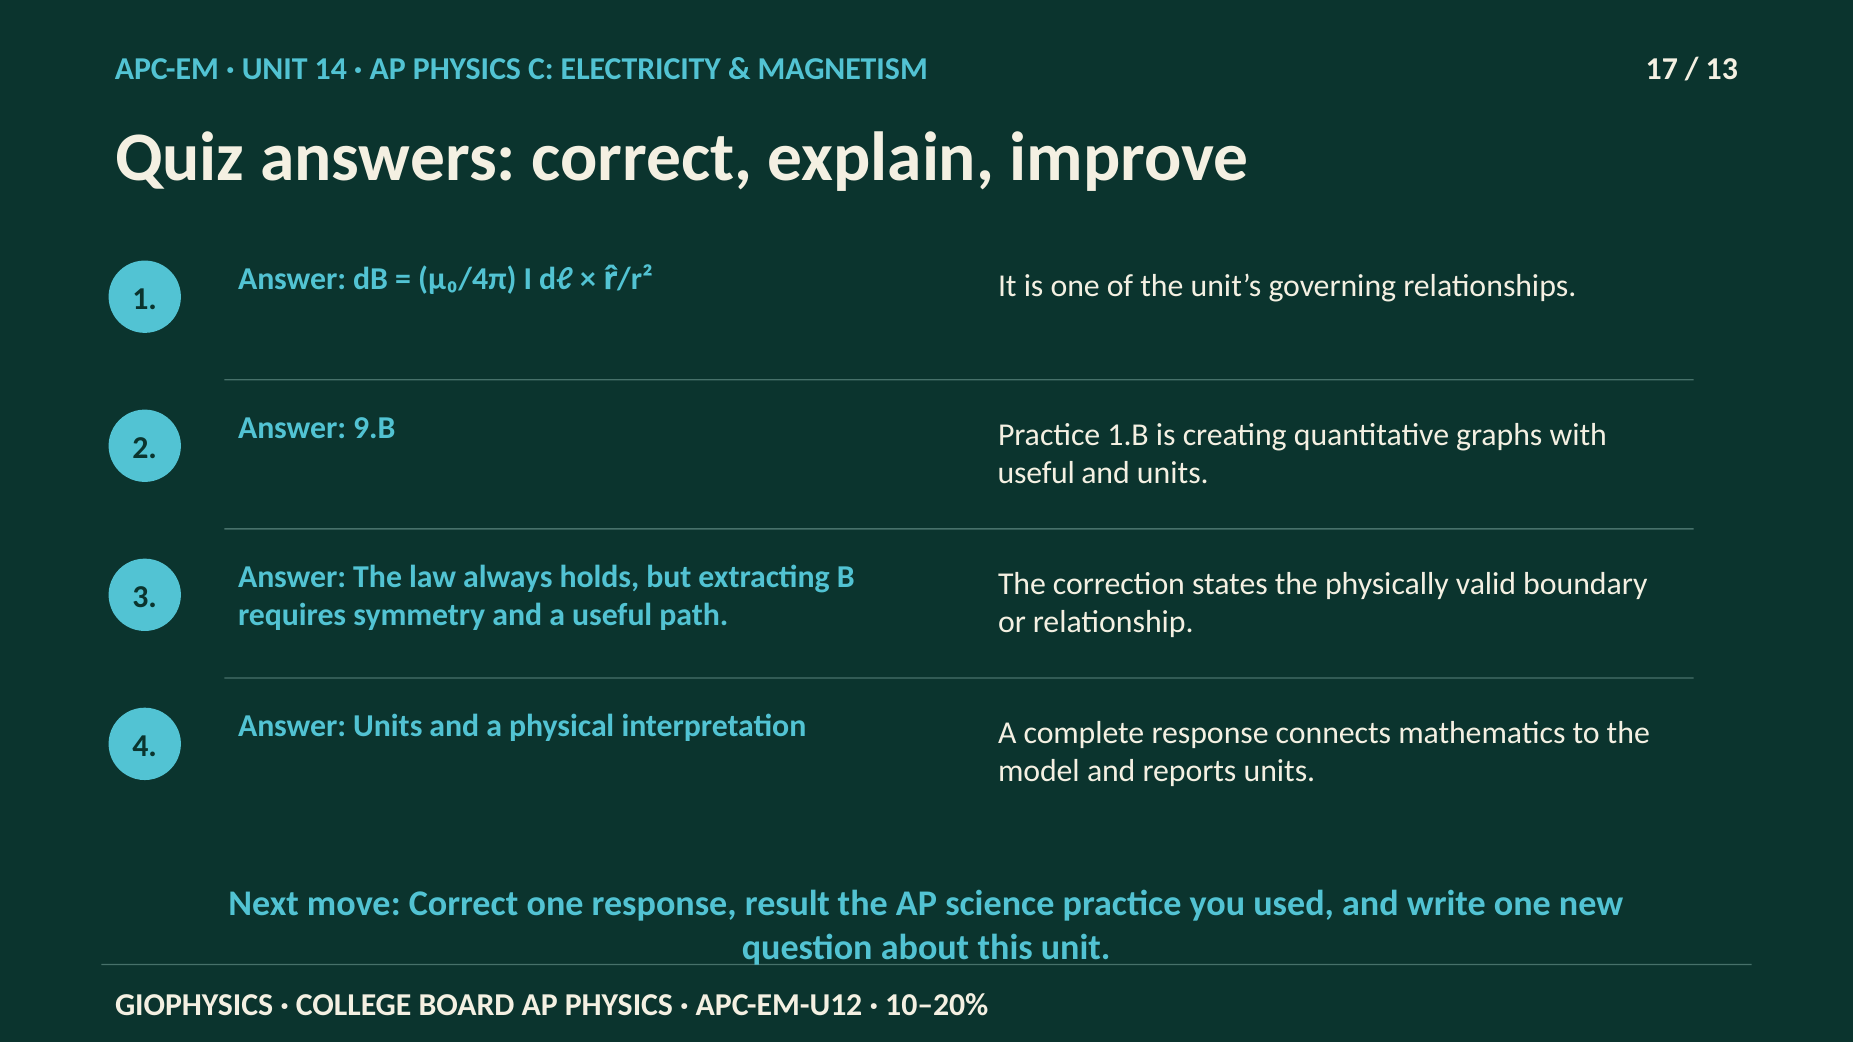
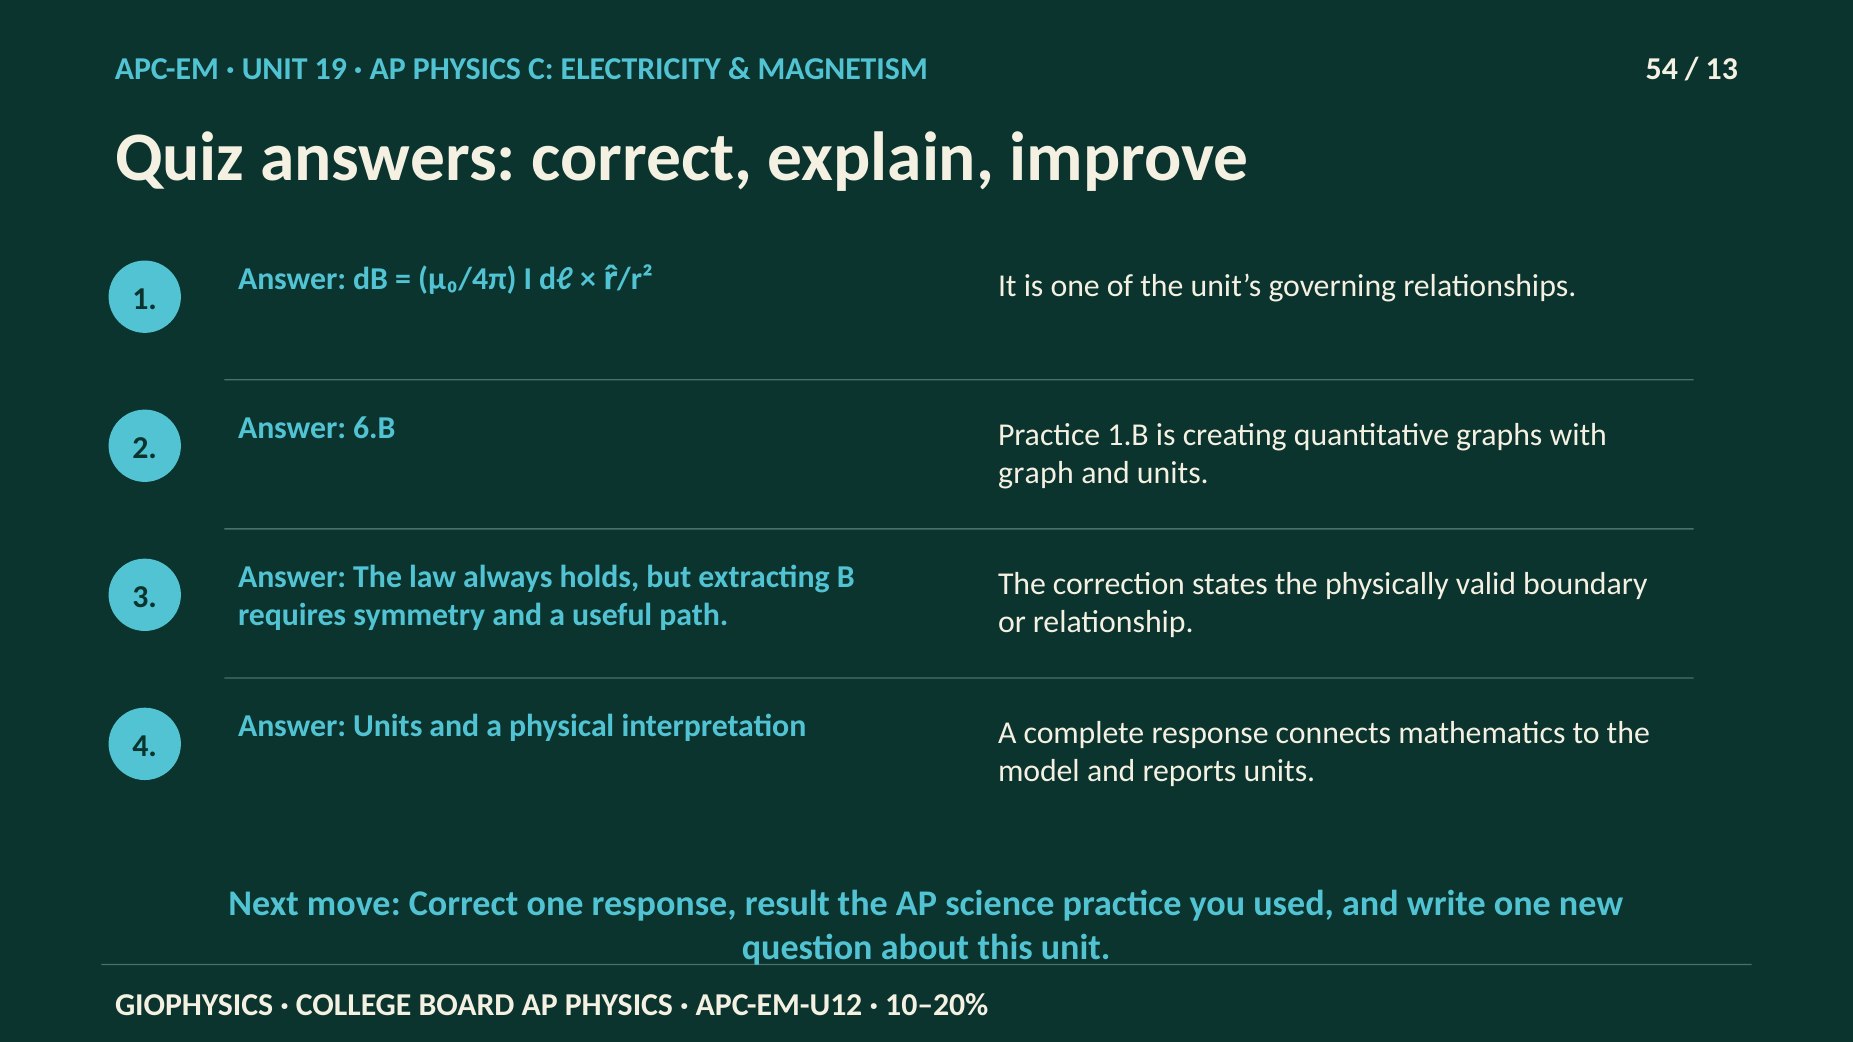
14: 14 -> 19
17: 17 -> 54
9.B: 9.B -> 6.B
useful at (1036, 473): useful -> graph
